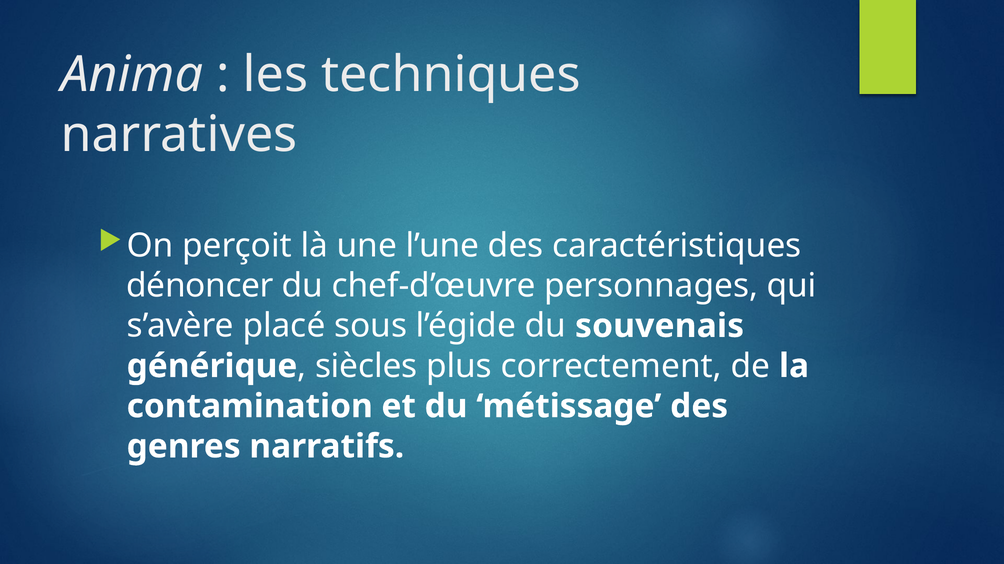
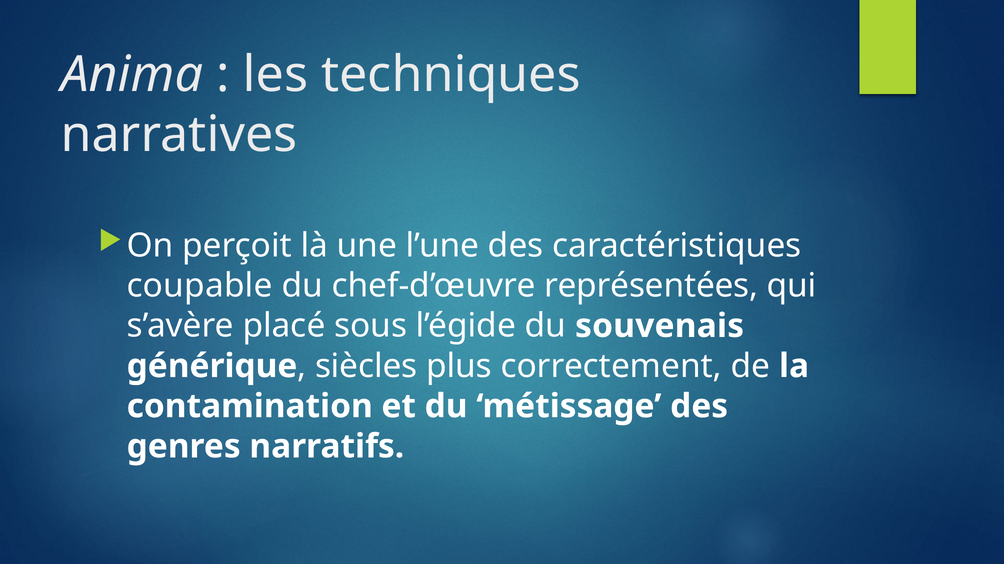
dénoncer: dénoncer -> coupable
personnages: personnages -> représentées
